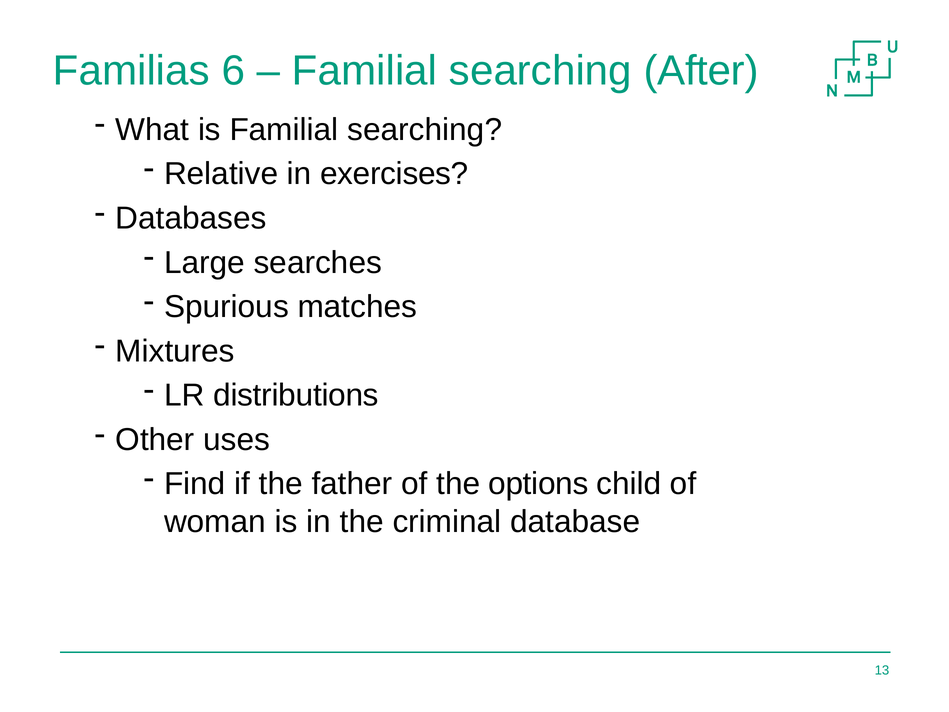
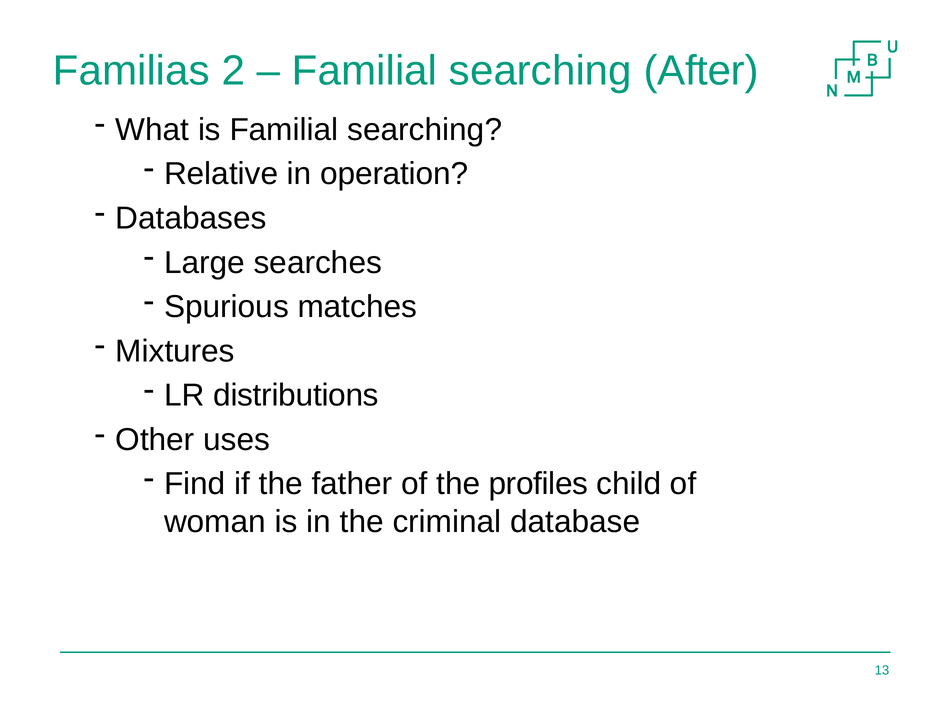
6: 6 -> 2
exercises: exercises -> operation
options: options -> profiles
